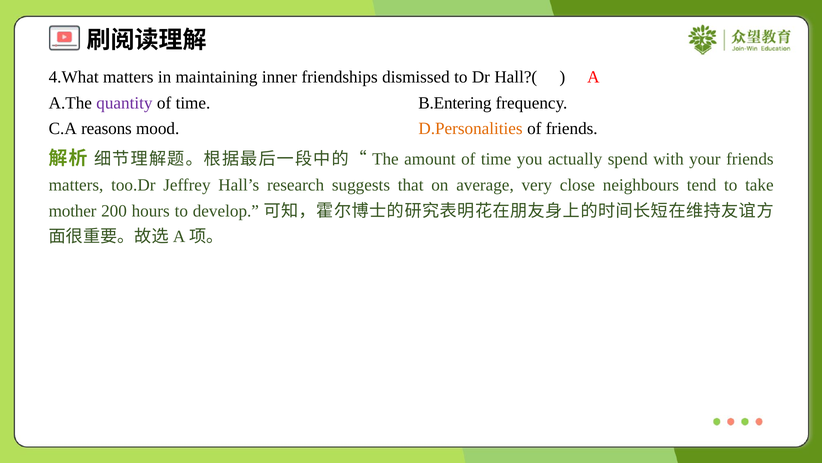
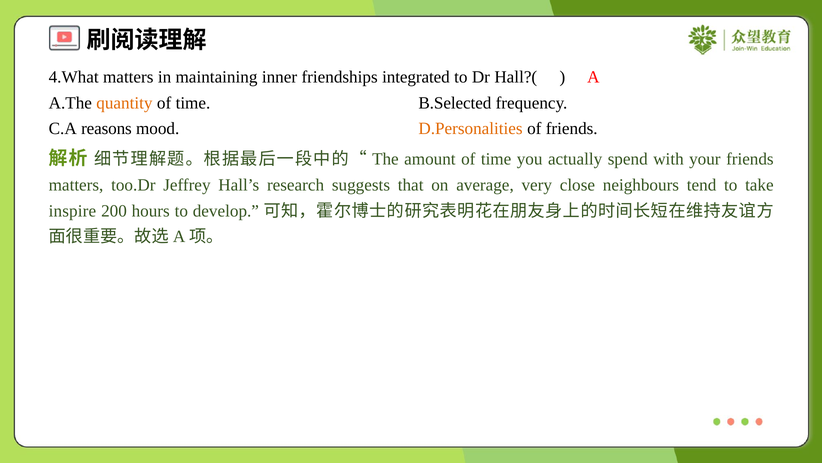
dismissed: dismissed -> integrated
quantity colour: purple -> orange
B.Entering: B.Entering -> B.Selected
mother: mother -> inspire
